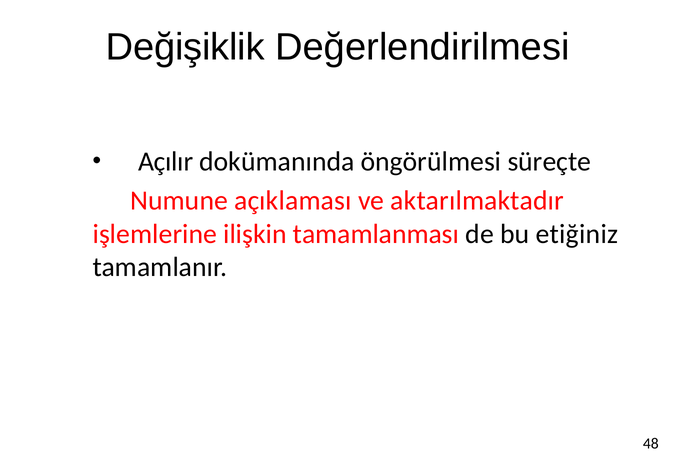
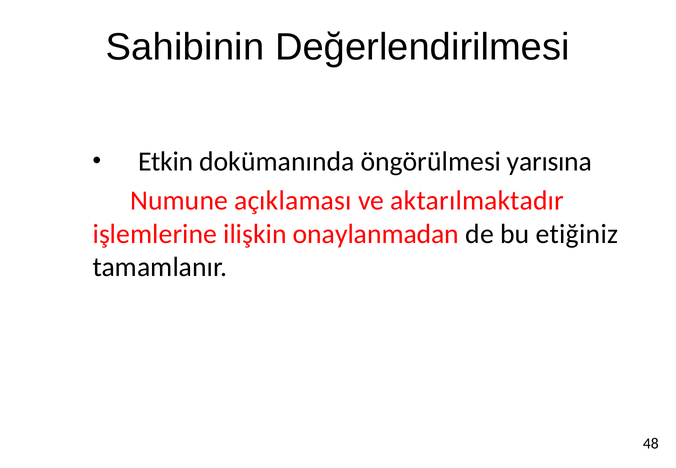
Değişiklik: Değişiklik -> Sahibinin
Açılır: Açılır -> Etkin
süreçte: süreçte -> yarısına
tamamlanması: tamamlanması -> onaylanmadan
